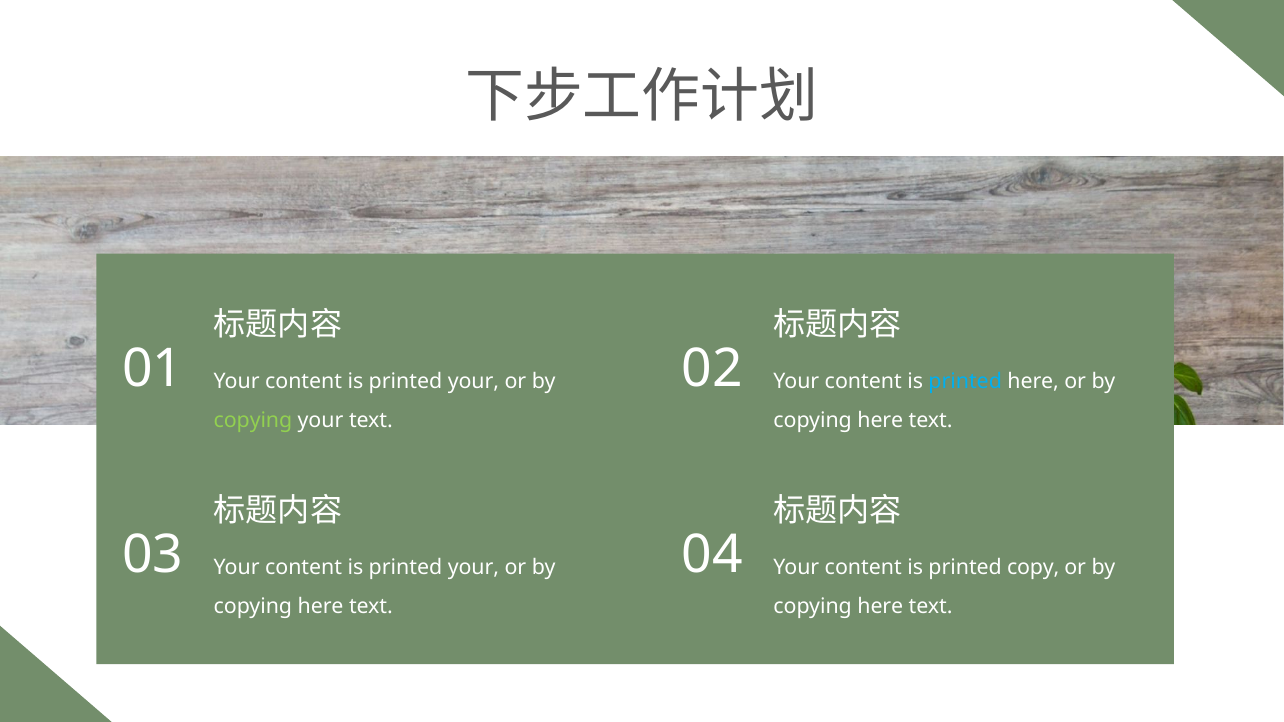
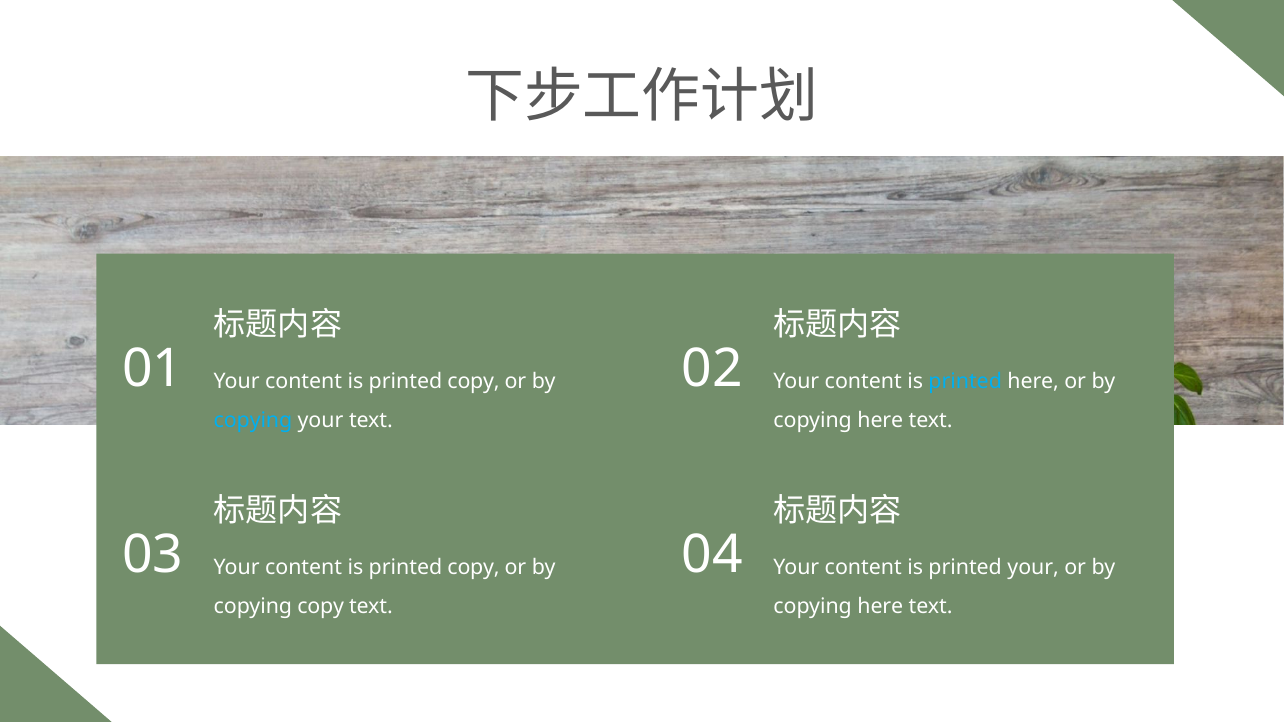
your at (473, 382): your -> copy
copying at (253, 420) colour: light green -> light blue
printed copy: copy -> your
your at (473, 568): your -> copy
here at (321, 606): here -> copy
